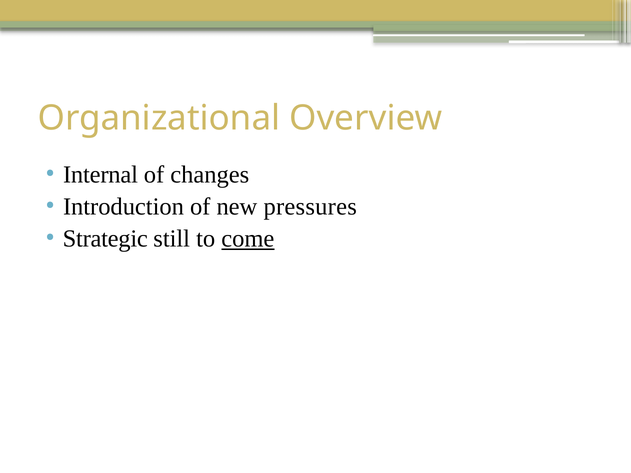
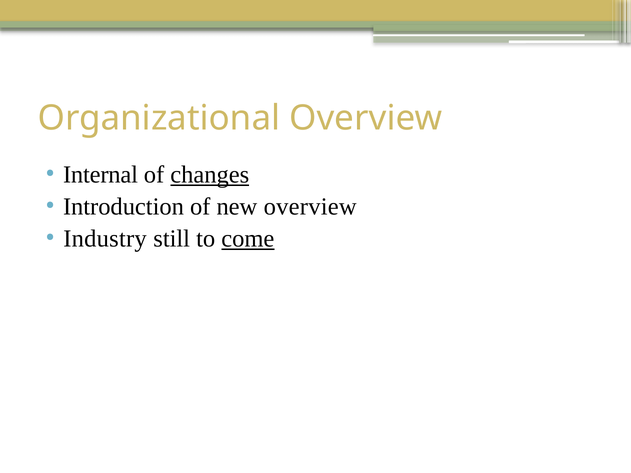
changes underline: none -> present
new pressures: pressures -> overview
Strategic: Strategic -> Industry
